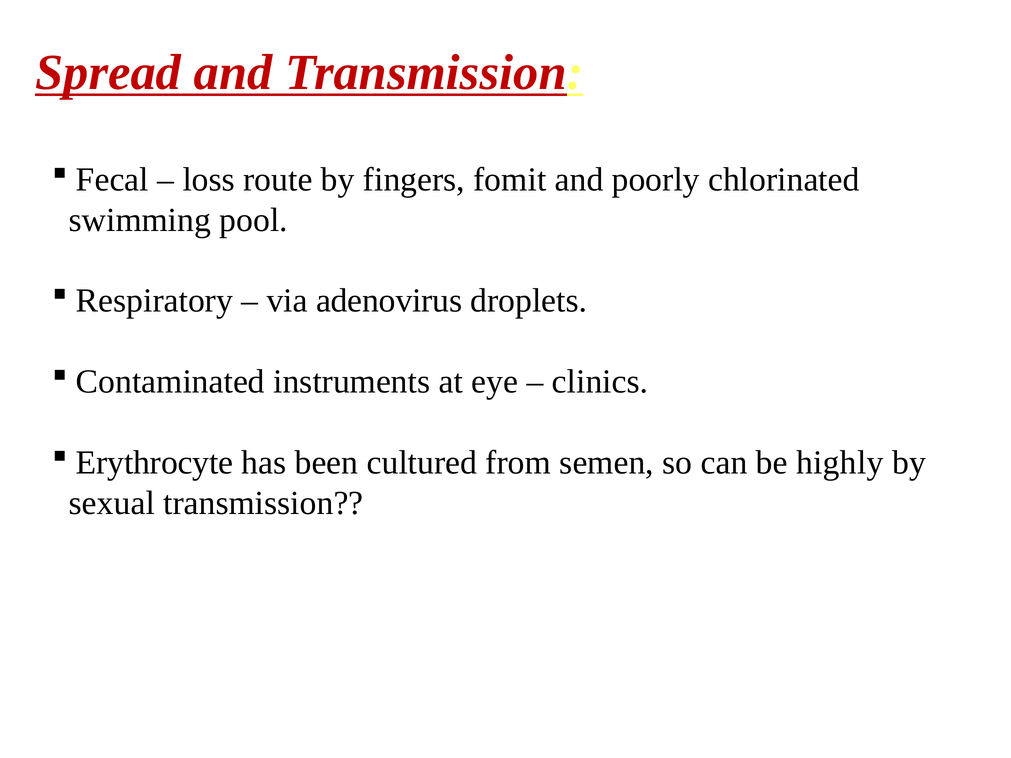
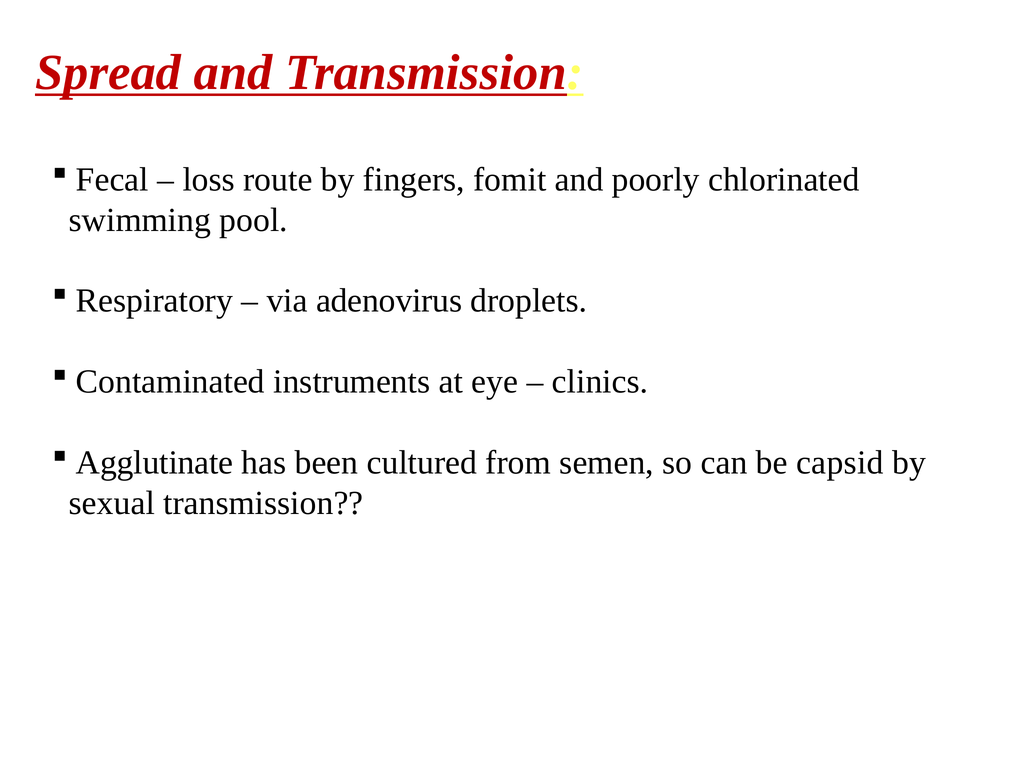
Erythrocyte: Erythrocyte -> Agglutinate
highly: highly -> capsid
